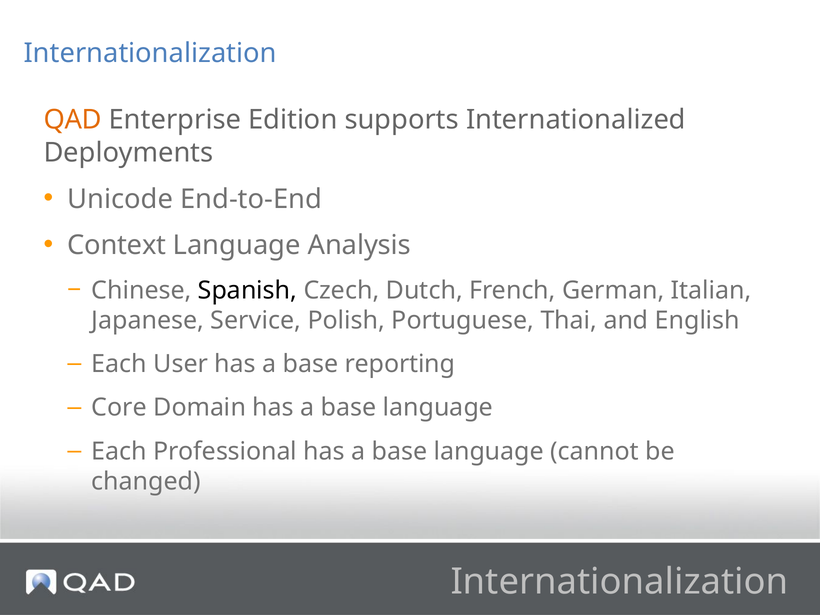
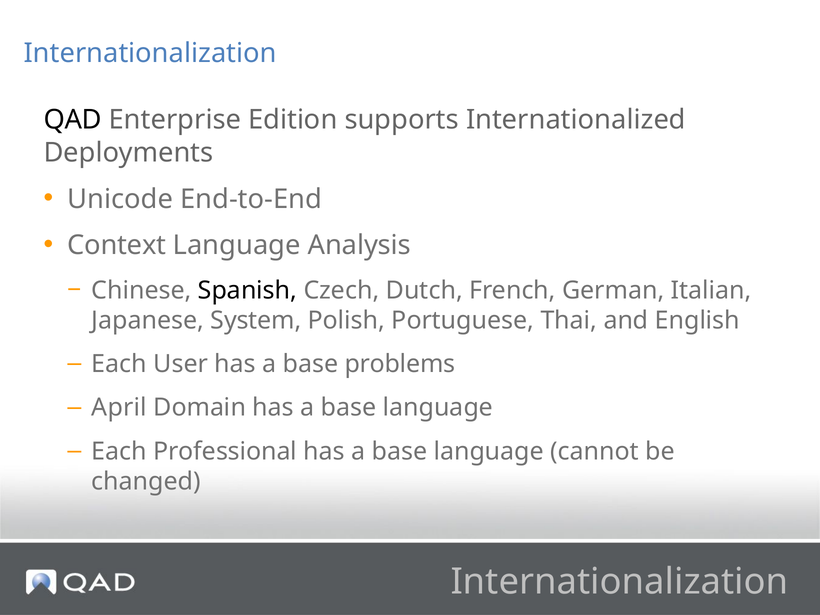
QAD colour: orange -> black
Service: Service -> System
reporting: reporting -> problems
Core: Core -> April
